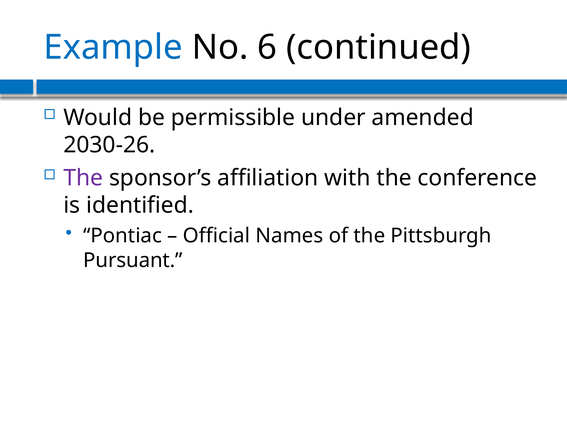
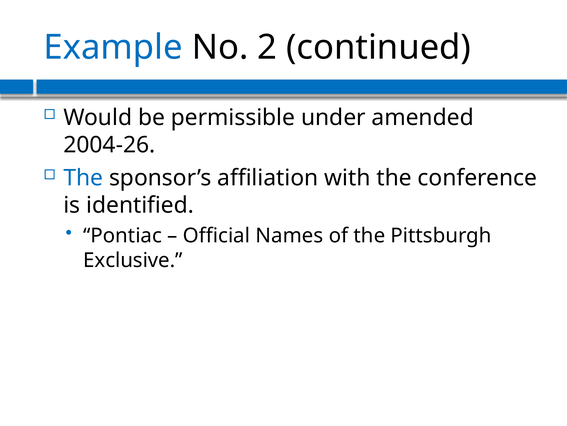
6: 6 -> 2
2030-26: 2030-26 -> 2004-26
The at (83, 178) colour: purple -> blue
Pursuant: Pursuant -> Exclusive
